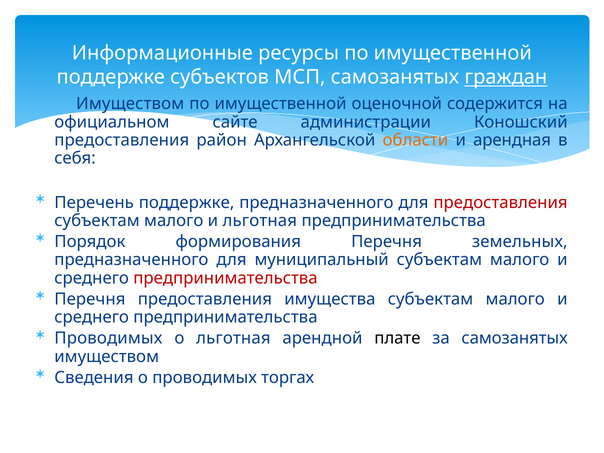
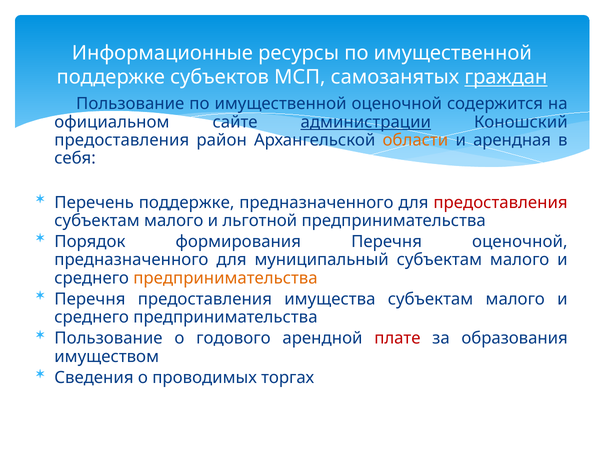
Имуществом at (130, 104): Имуществом -> Пользование
администрации underline: none -> present
и льготная: льготная -> льготной
Перечня земельных: земельных -> оценочной
предпринимательства at (225, 278) colour: red -> orange
Проводимых at (108, 338): Проводимых -> Пользование
о льготная: льготная -> годового
плате colour: black -> red
за самозанятых: самозанятых -> образования
